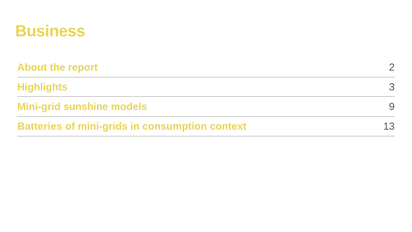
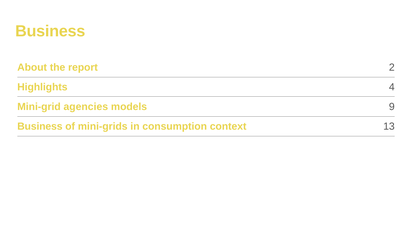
3: 3 -> 4
sunshine: sunshine -> agencies
Batteries at (40, 126): Batteries -> Business
